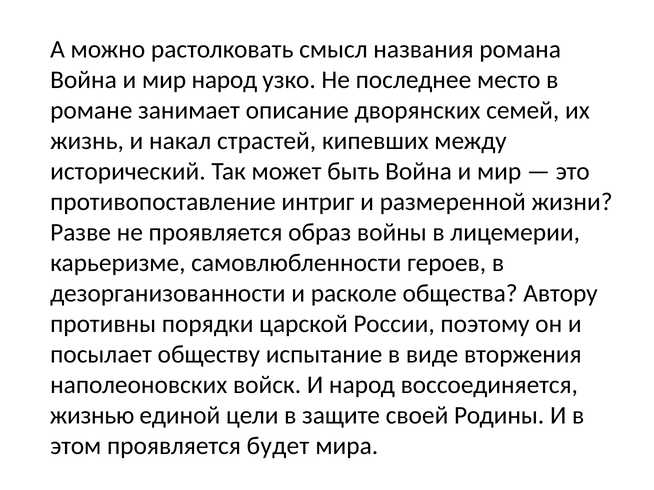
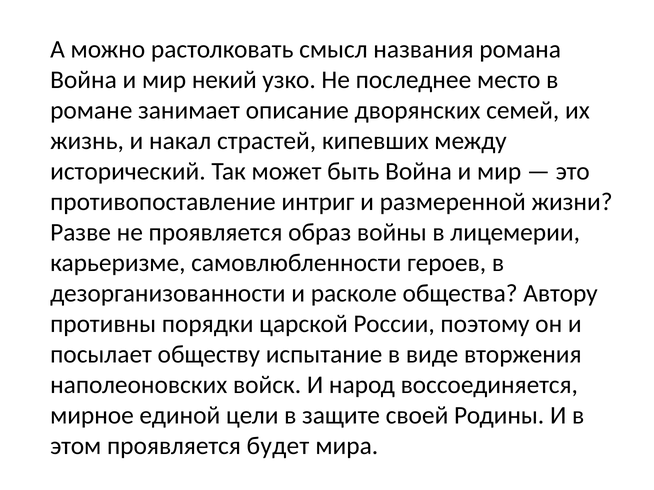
мир народ: народ -> некий
жизнью: жизнью -> мирное
